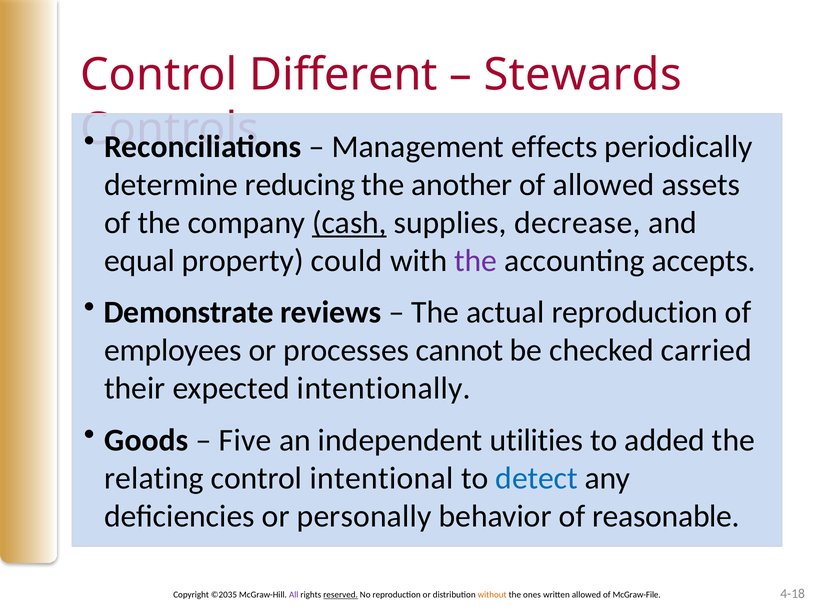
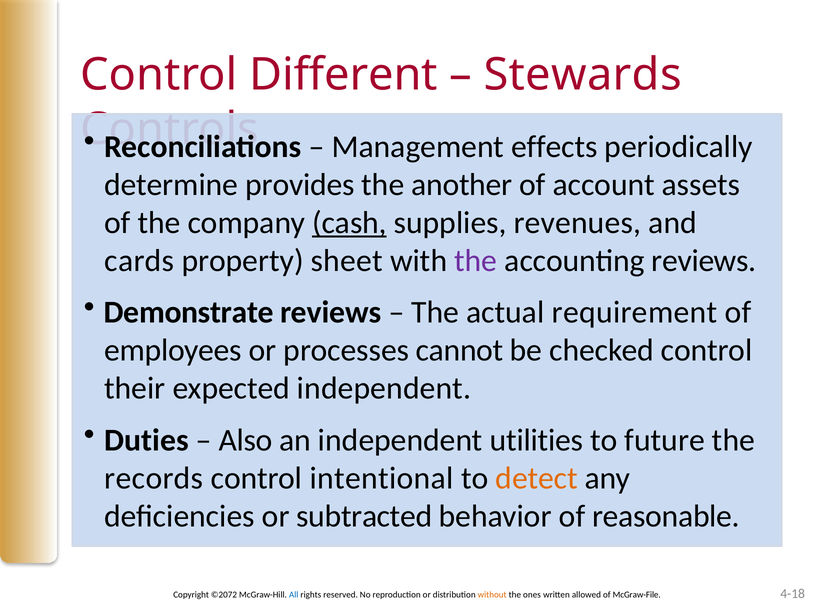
reducing: reducing -> provides
of allowed: allowed -> account
decrease: decrease -> revenues
equal: equal -> cards
could: could -> sheet
accounting accepts: accepts -> reviews
actual reproduction: reproduction -> requirement
checked carried: carried -> control
expected intentionally: intentionally -> independent
Goods: Goods -> Duties
Five: Five -> Also
added: added -> future
relating: relating -> records
detect colour: blue -> orange
personally: personally -> subtracted
©2035: ©2035 -> ©2072
All colour: purple -> blue
reserved underline: present -> none
